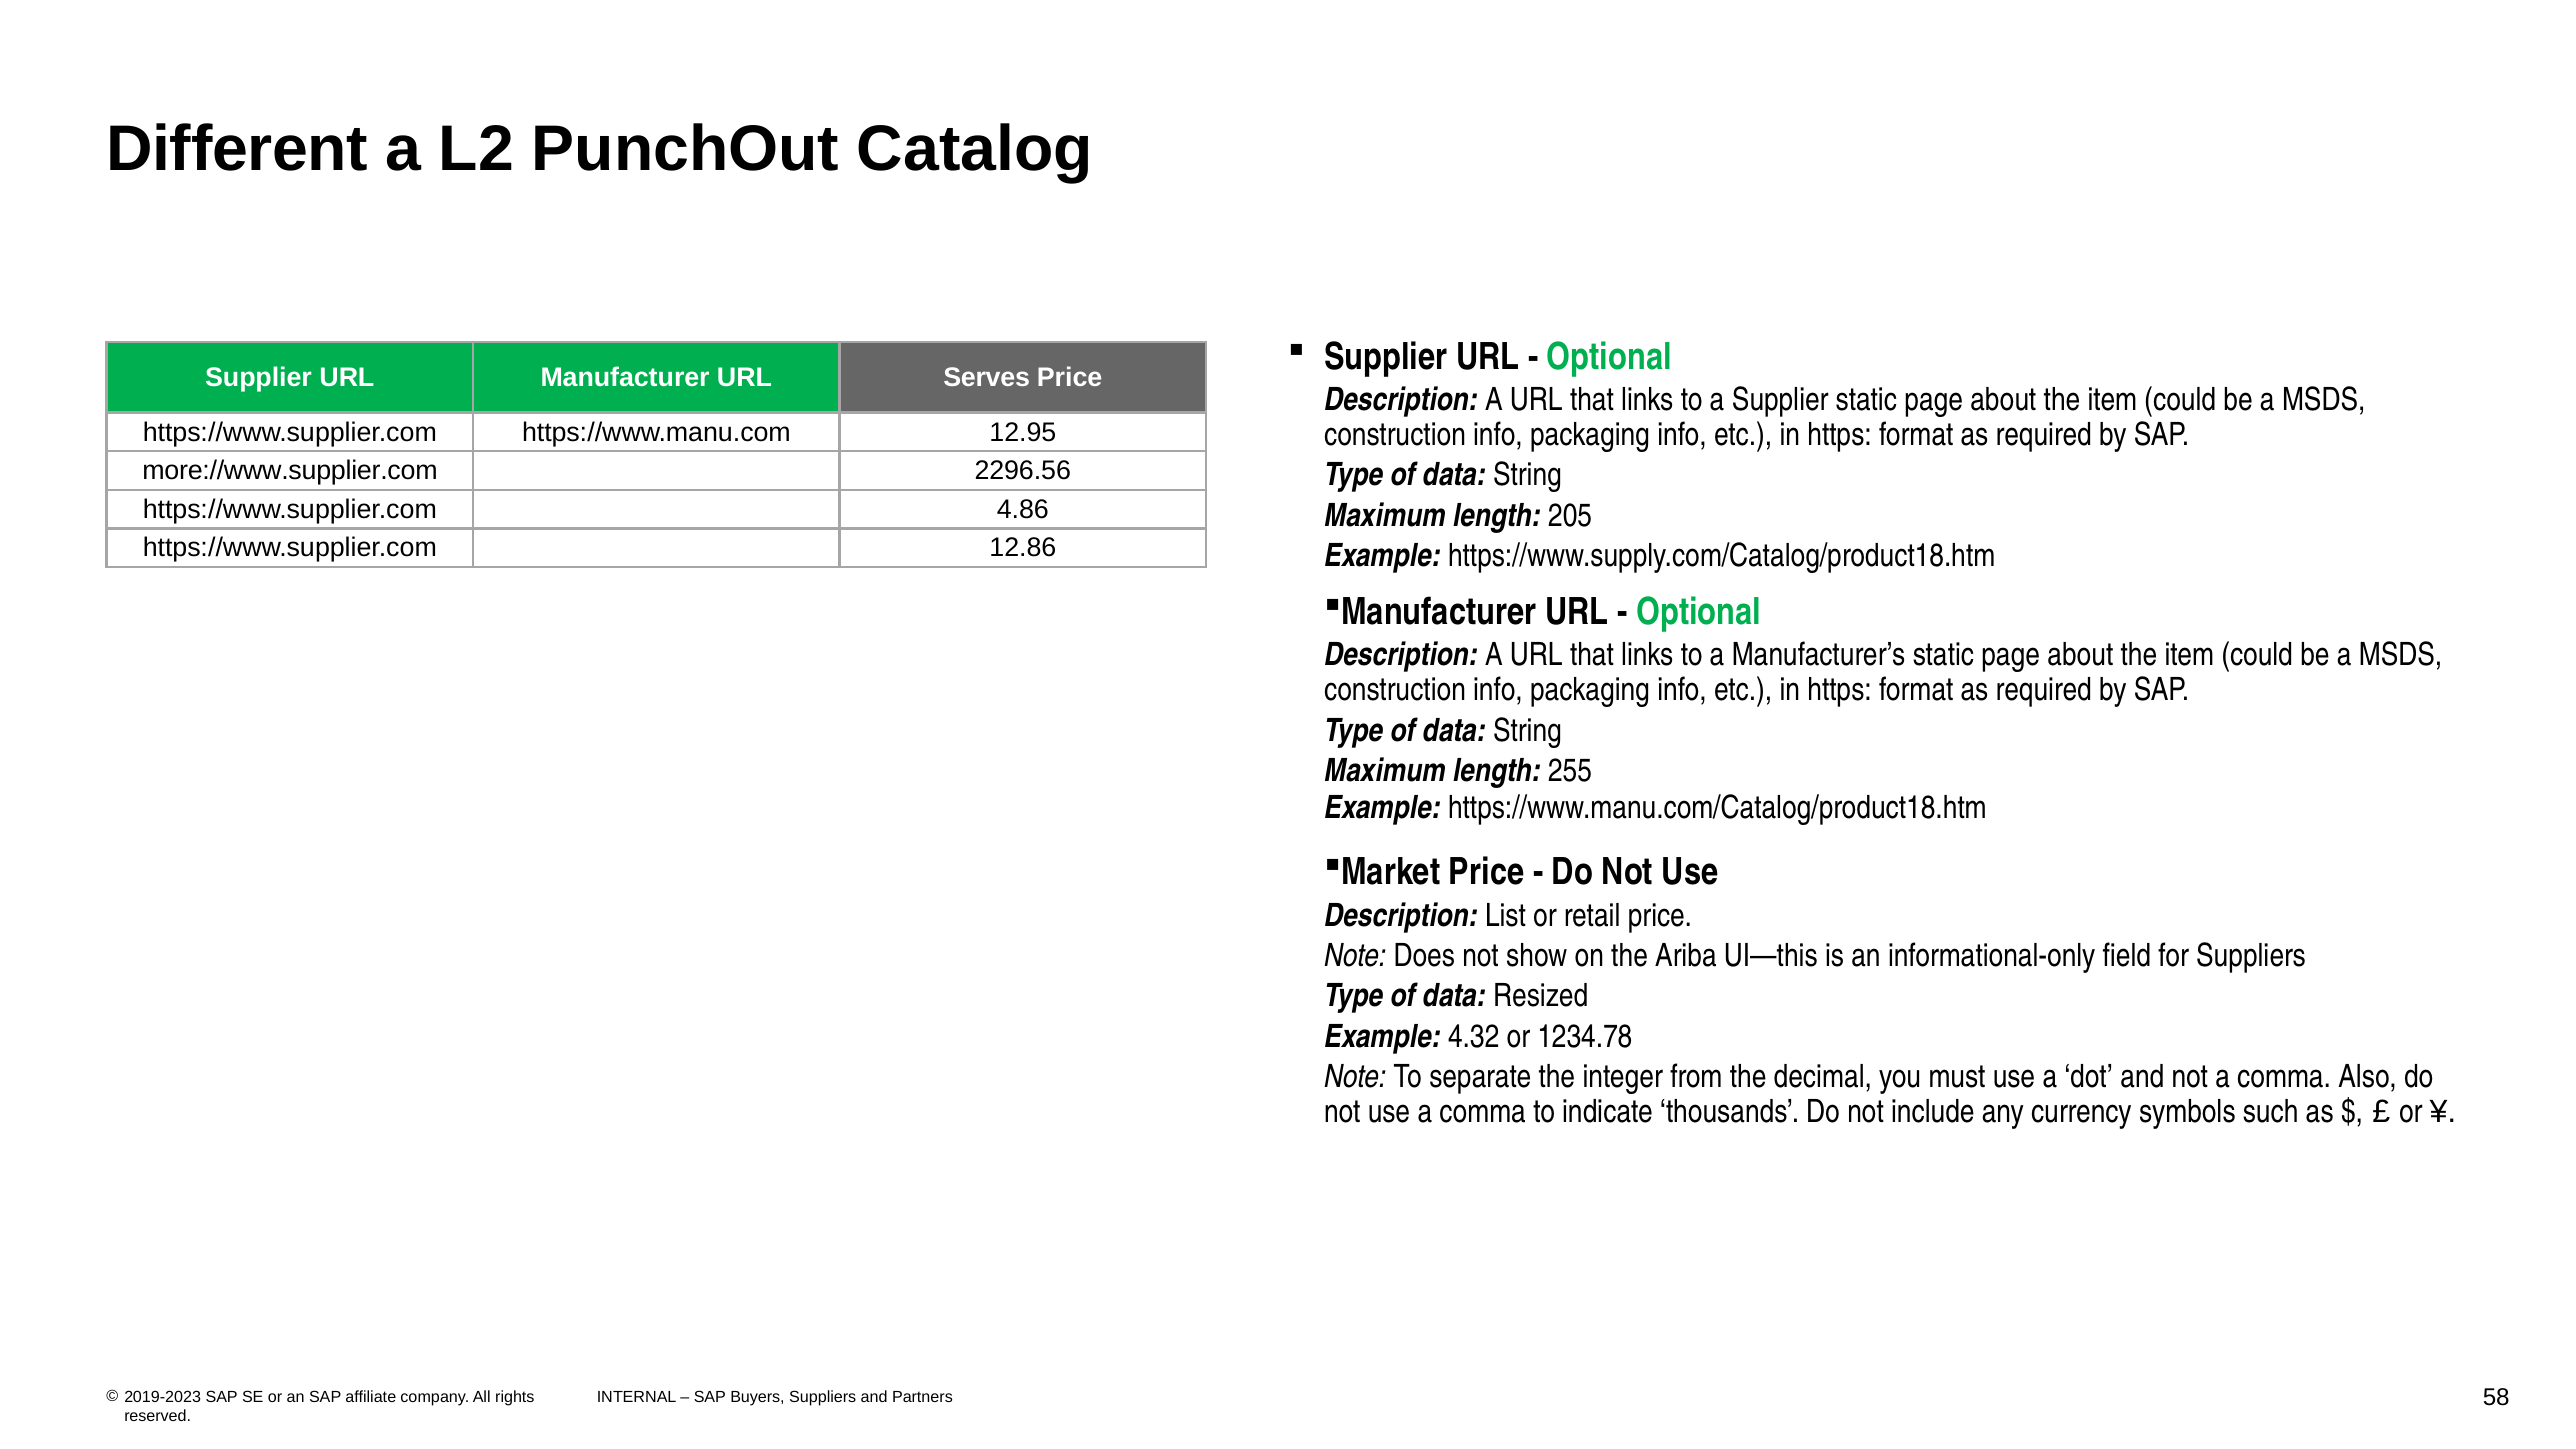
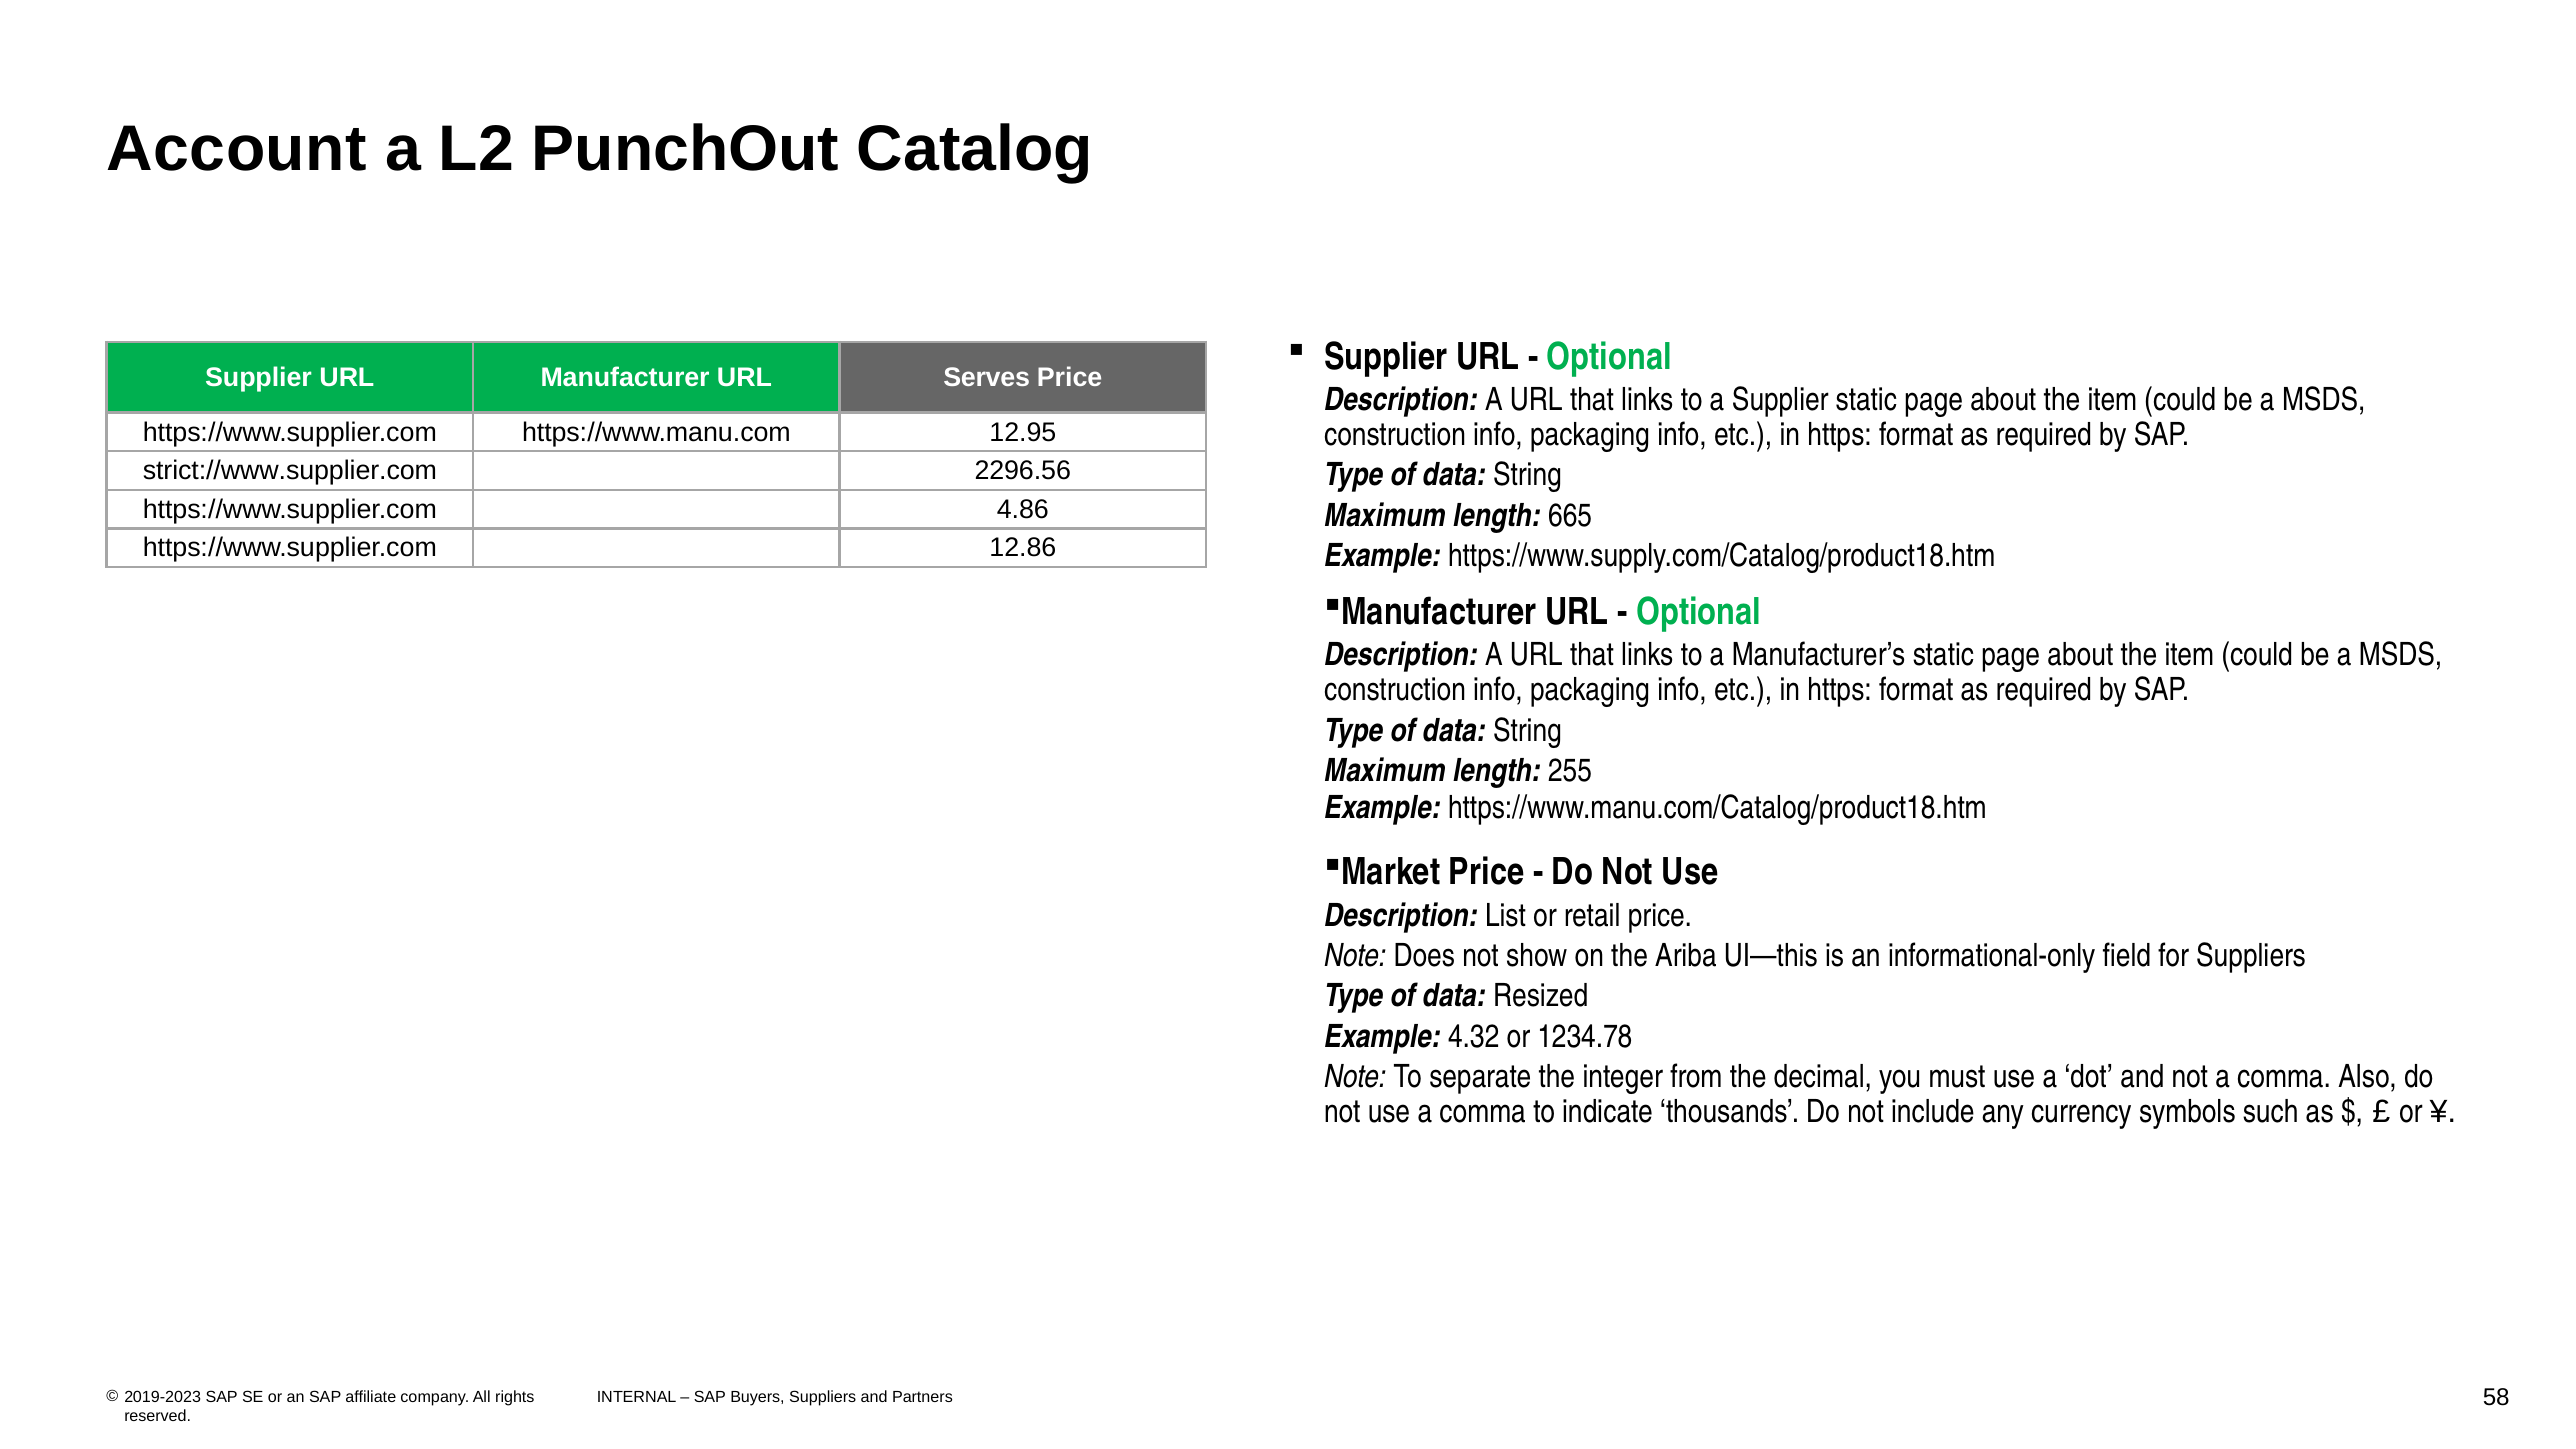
Different: Different -> Account
more://www.supplier.com: more://www.supplier.com -> strict://www.supplier.com
205: 205 -> 665
